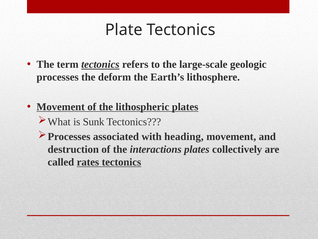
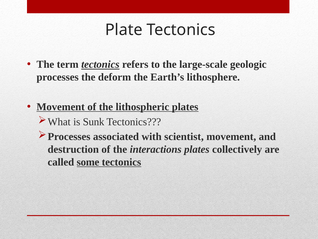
heading: heading -> scientist
rates: rates -> some
